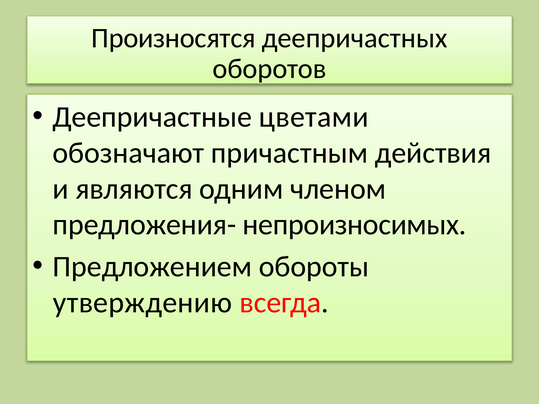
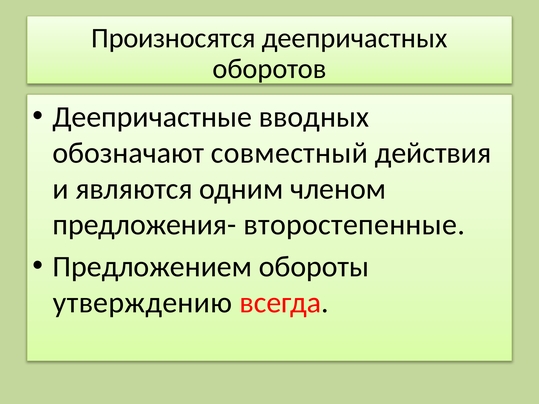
цветами: цветами -> вводных
причастным: причастным -> совместный
непроизносимых: непроизносимых -> второстепенные
